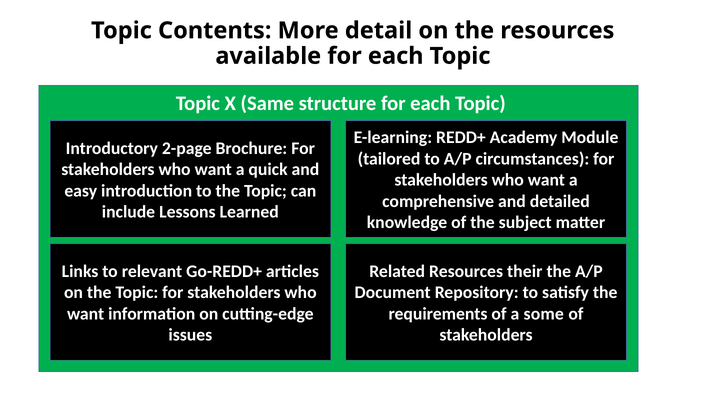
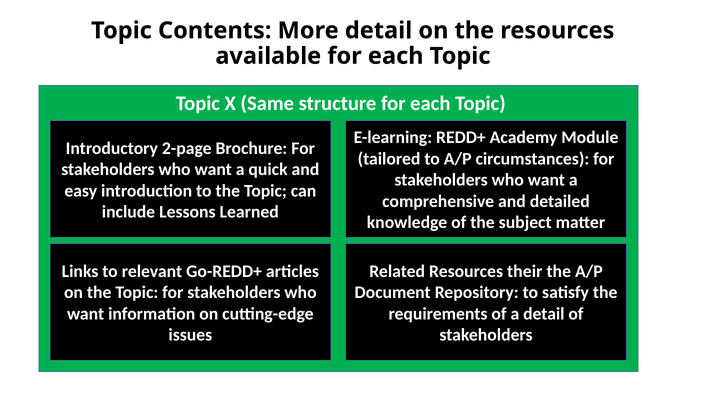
a some: some -> detail
